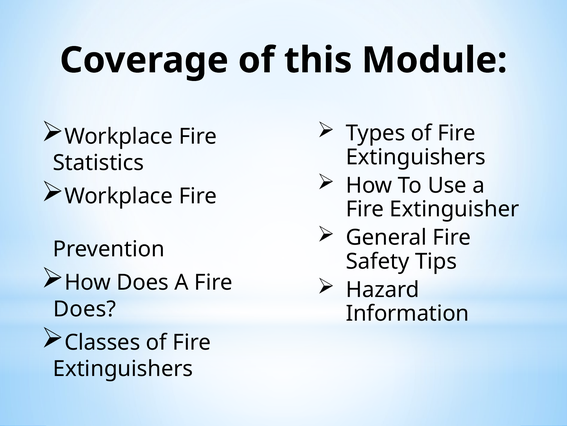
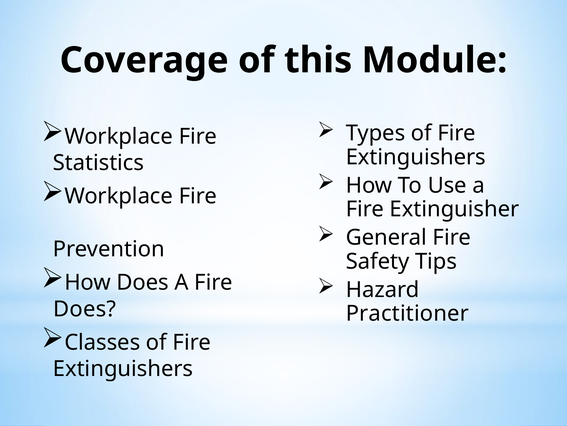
Information: Information -> Practitioner
